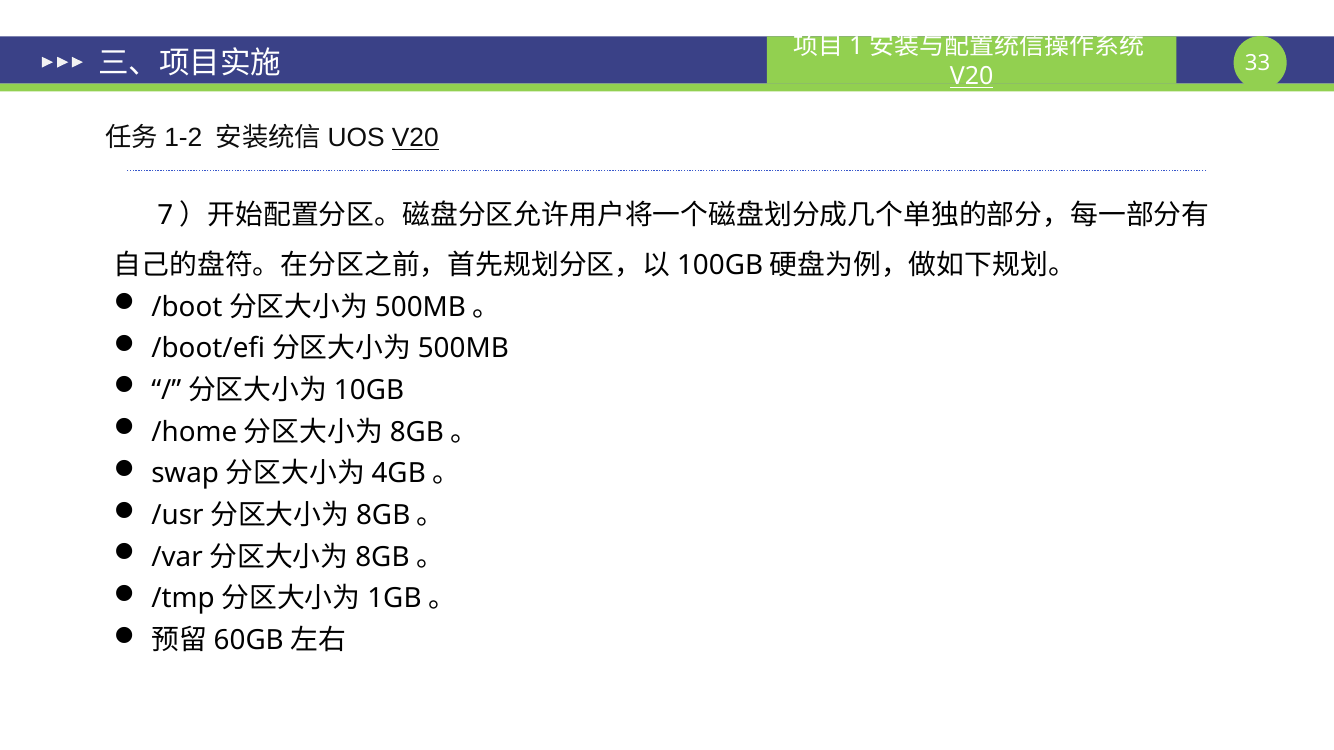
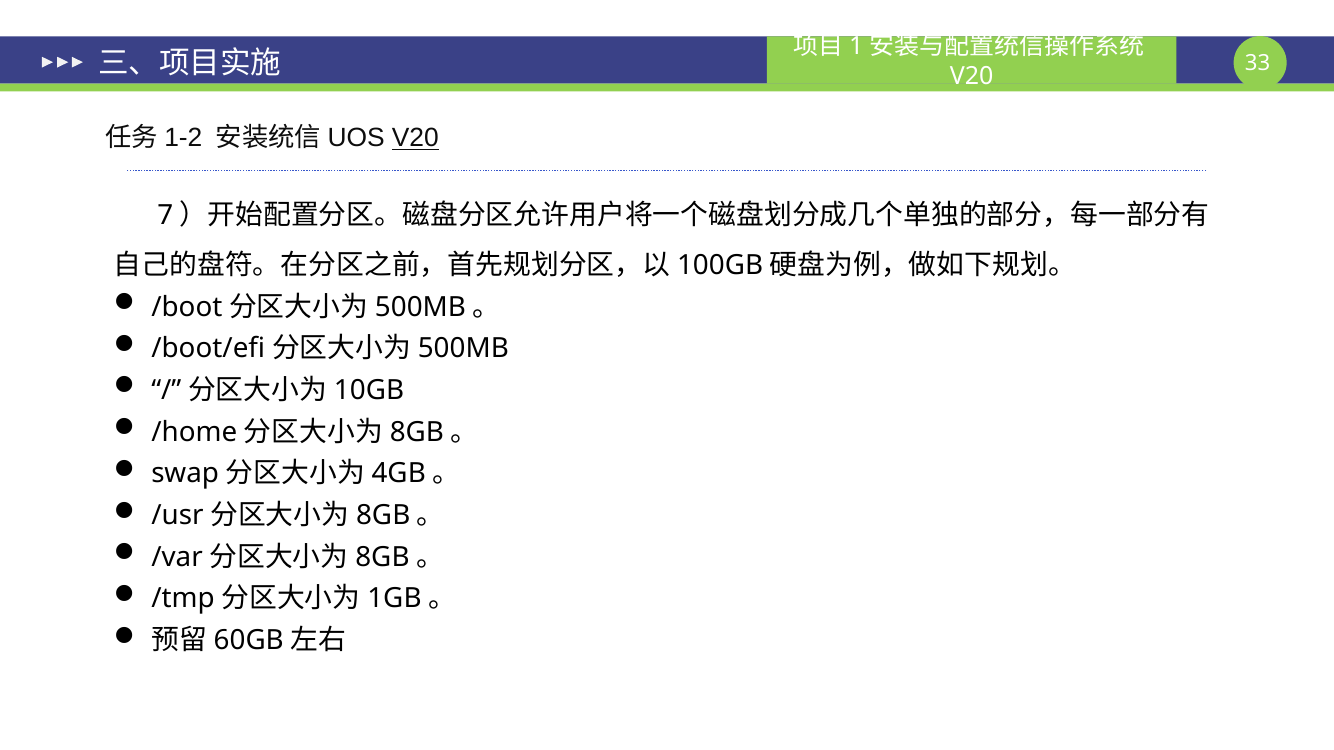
V20 at (972, 77) underline: present -> none
